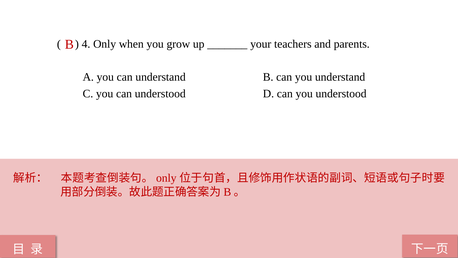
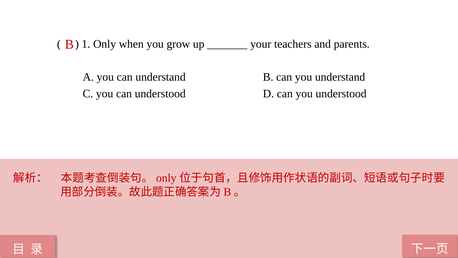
4: 4 -> 1
